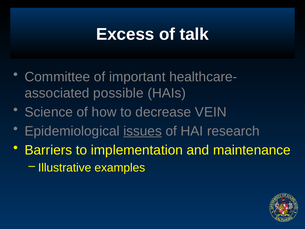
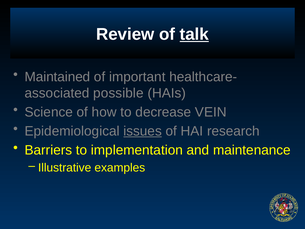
Excess: Excess -> Review
talk underline: none -> present
Committee: Committee -> Maintained
